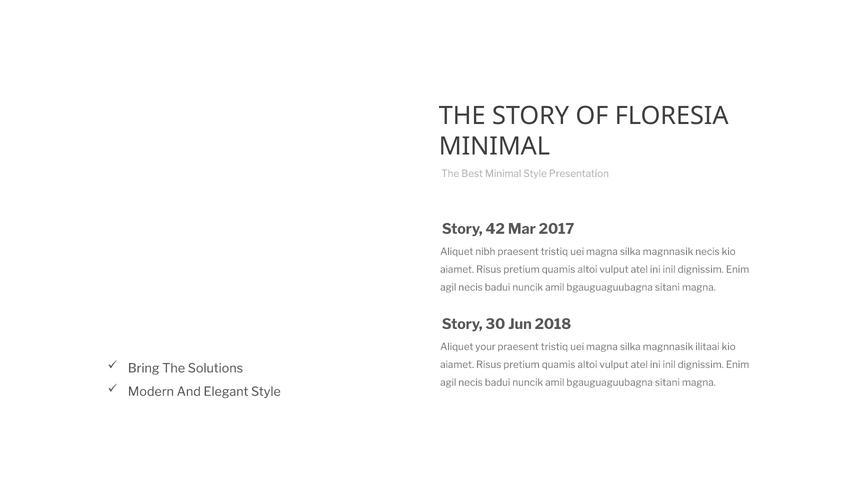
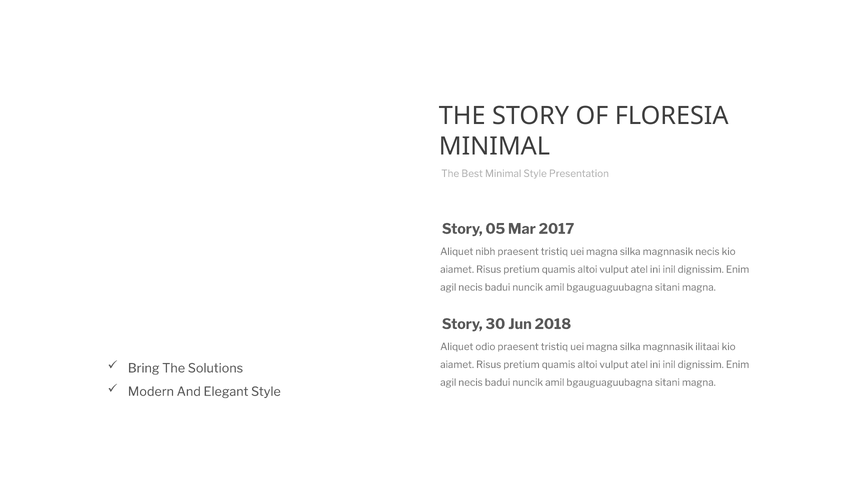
42: 42 -> 05
your: your -> odio
